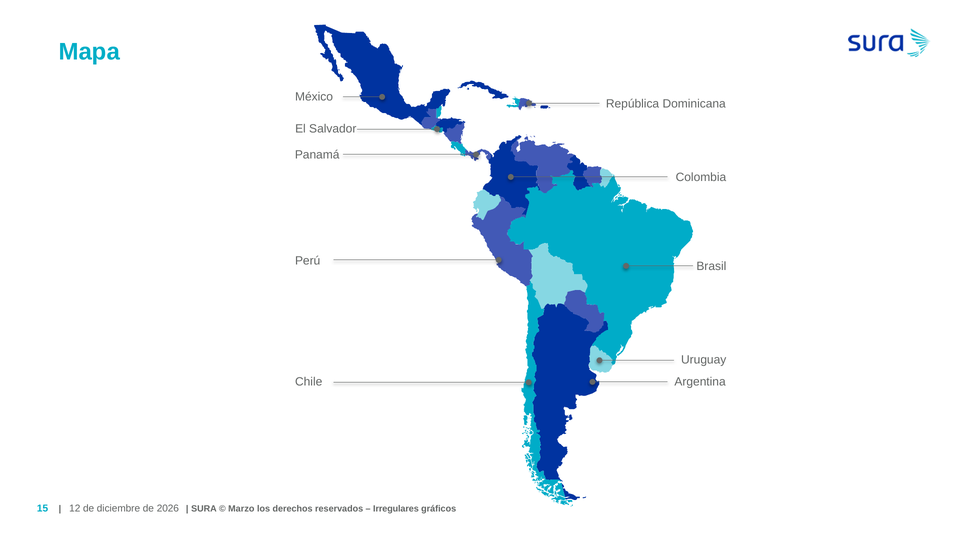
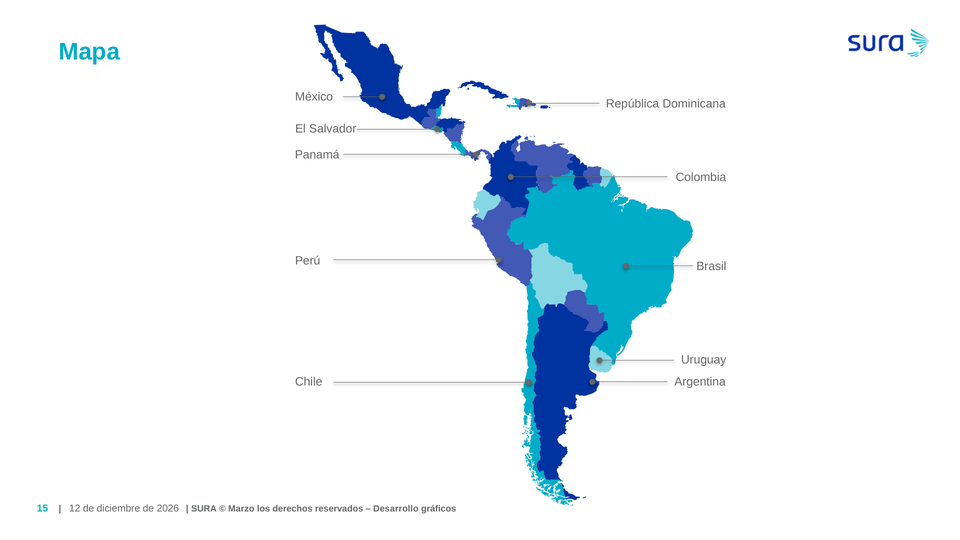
Irregulares: Irregulares -> Desarrollo
